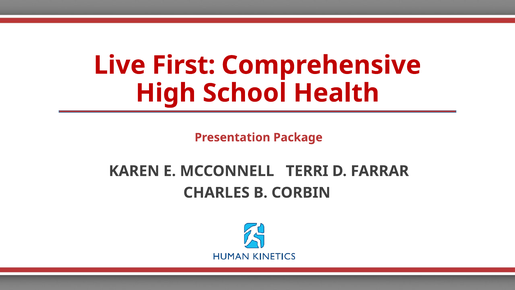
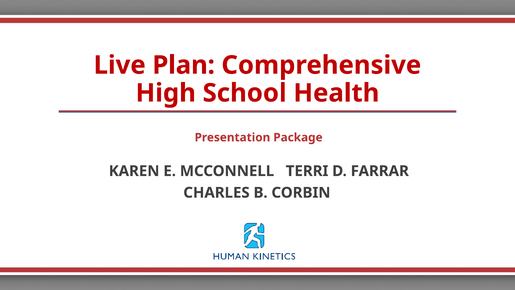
First: First -> Plan
